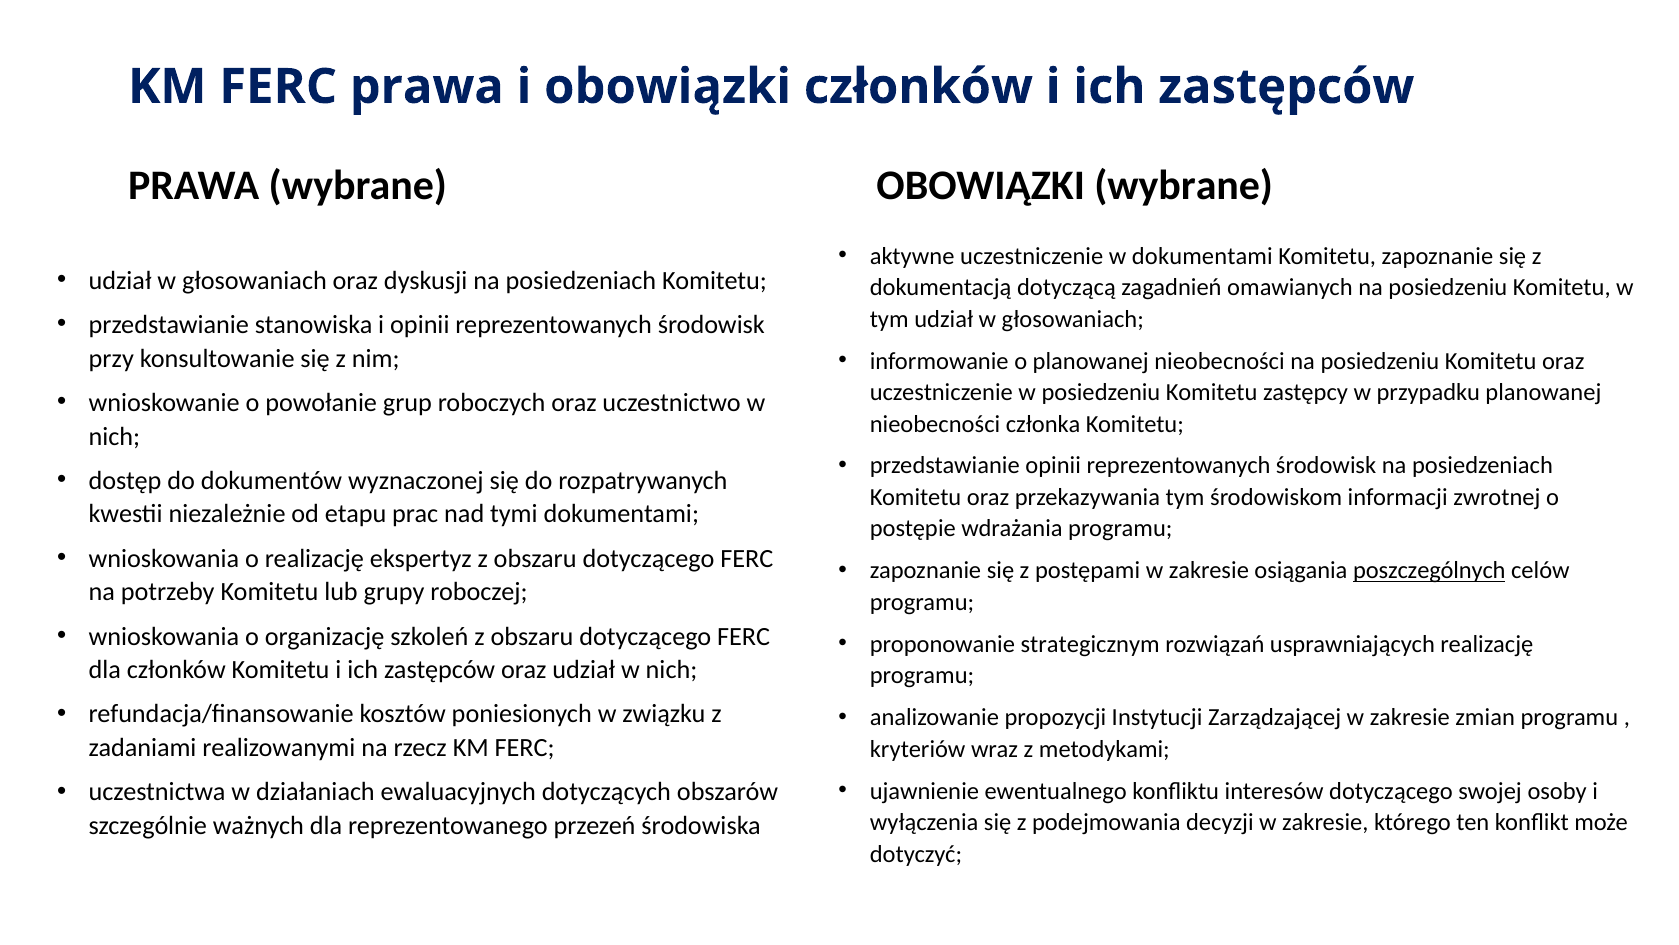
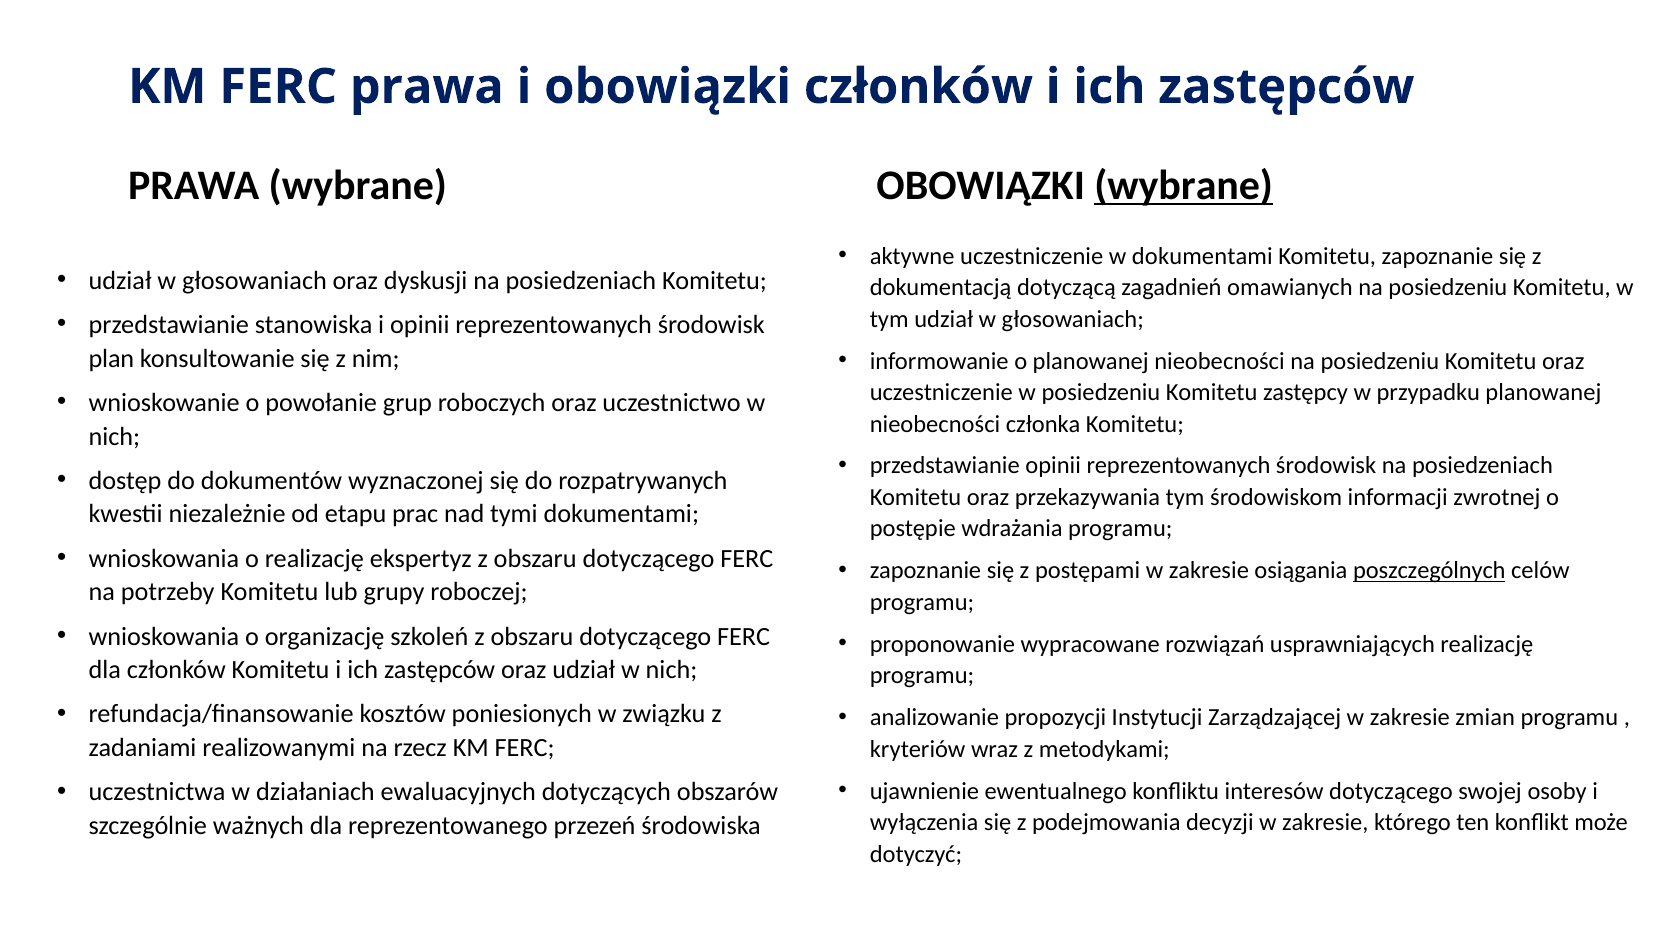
wybrane at (1184, 186) underline: none -> present
przy: przy -> plan
strategicznym: strategicznym -> wypracowane
